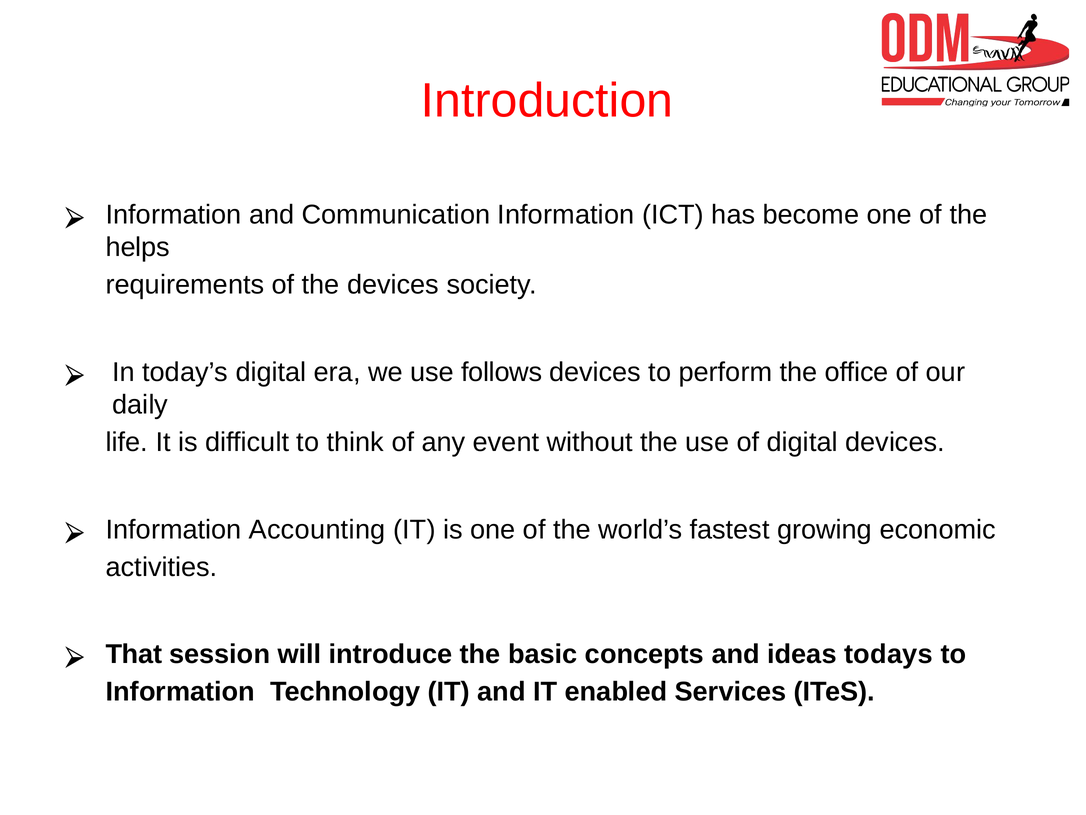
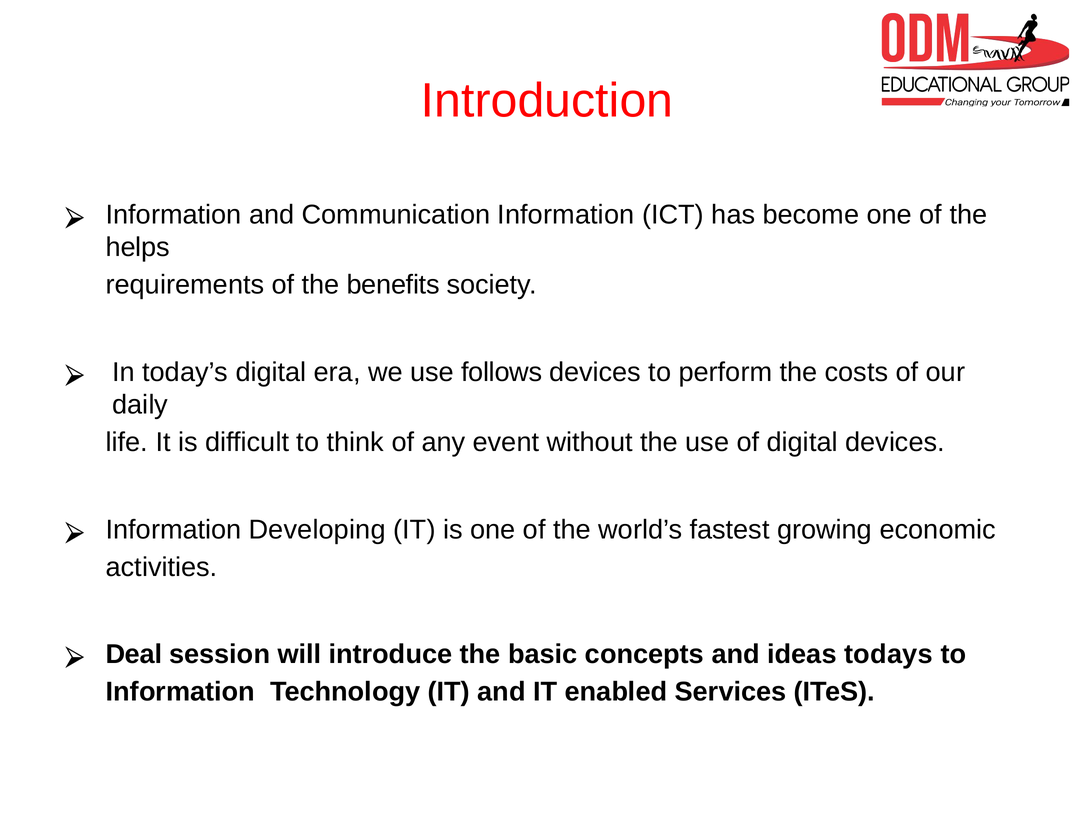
the devices: devices -> benefits
office: office -> costs
Accounting: Accounting -> Developing
That: That -> Deal
